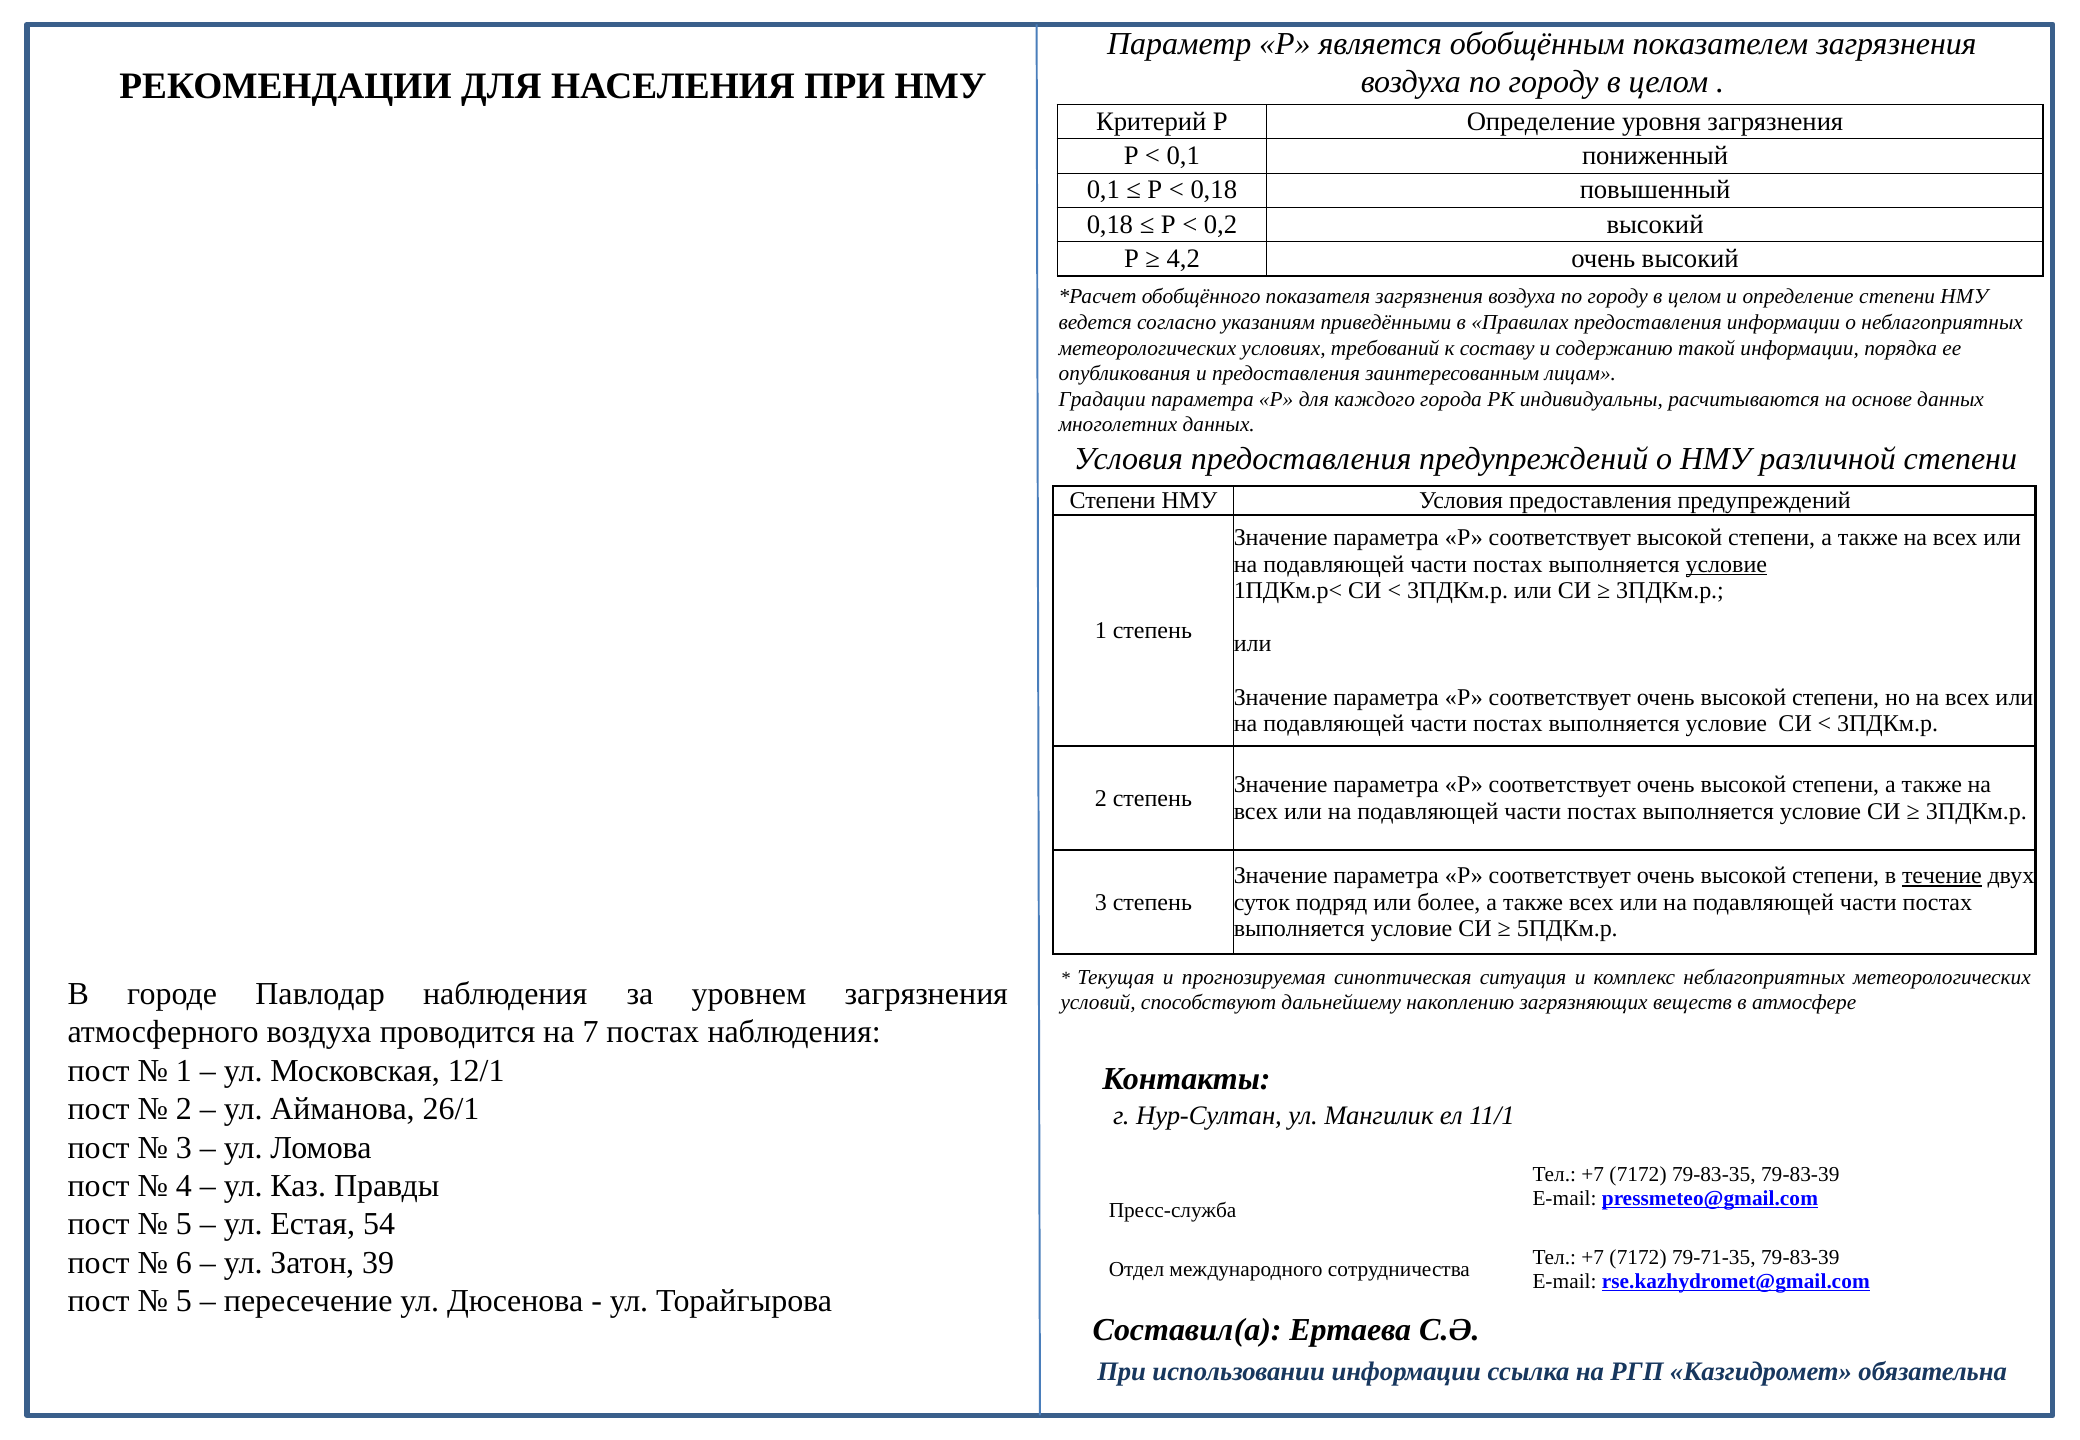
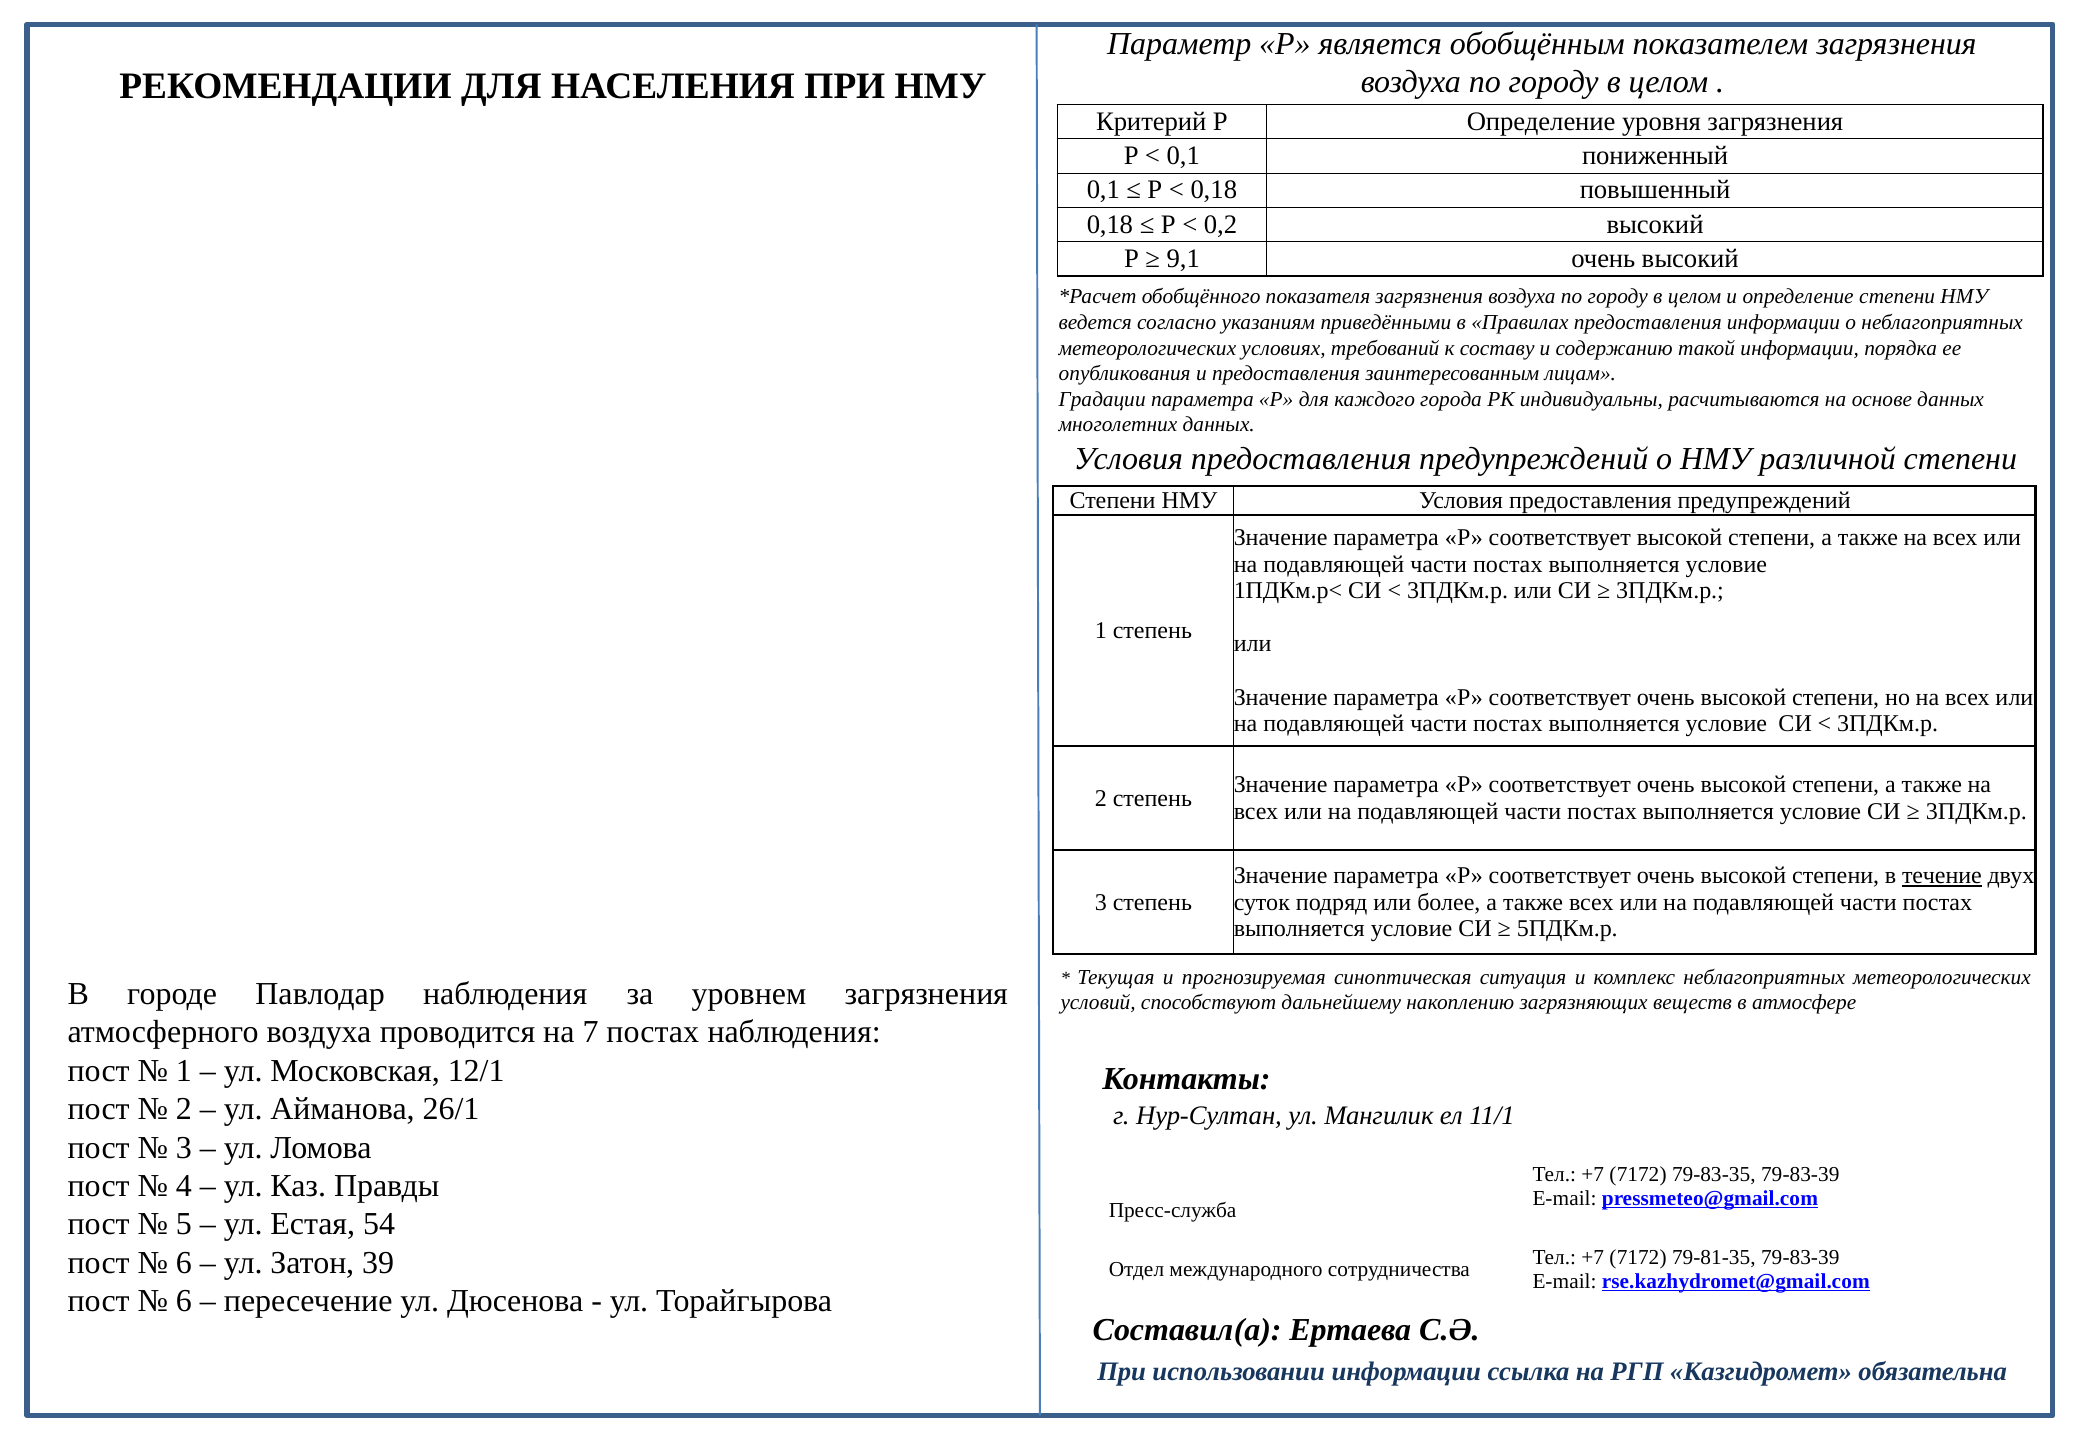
4,2: 4,2 -> 9,1
условие at (1726, 564) underline: present -> none
79-71-35: 79-71-35 -> 79-81-35
5 at (184, 1301): 5 -> 6
